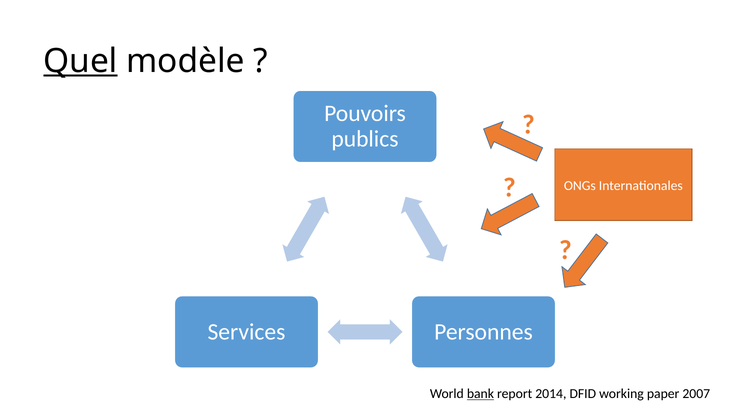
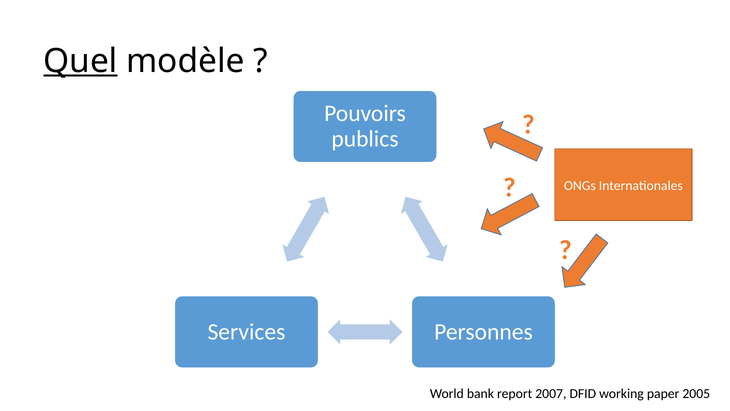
bank underline: present -> none
2014: 2014 -> 2007
2007: 2007 -> 2005
